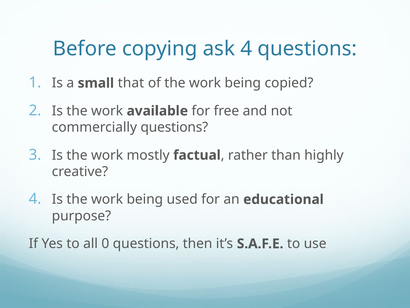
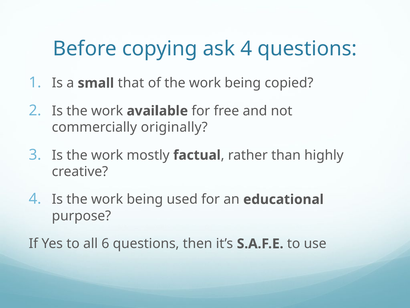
commercially questions: questions -> originally
0: 0 -> 6
